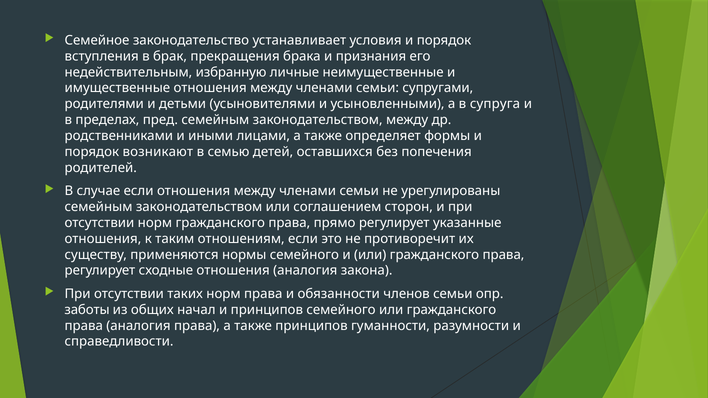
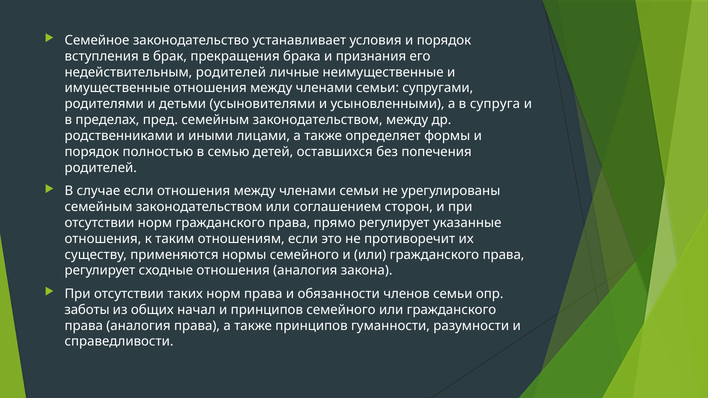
недействительным избранную: избранную -> родителей
возникают: возникают -> полностью
